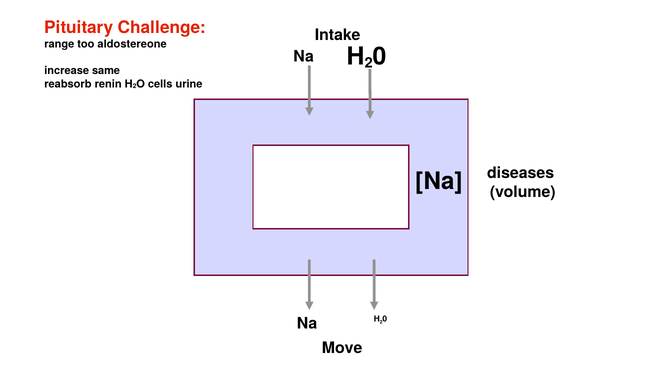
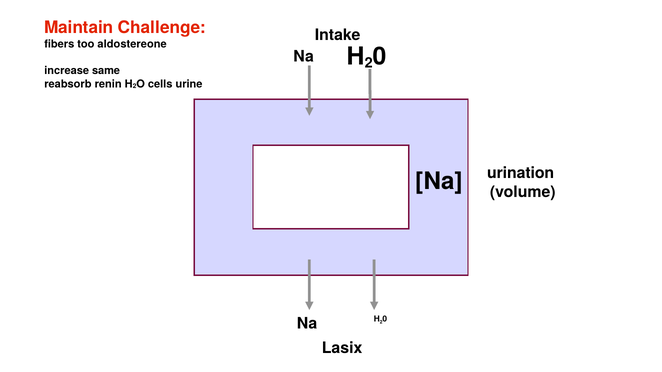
Pituitary: Pituitary -> Maintain
range: range -> fibers
diseases: diseases -> urination
Move: Move -> Lasix
